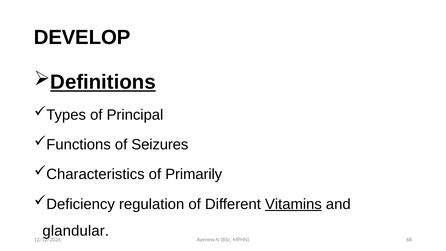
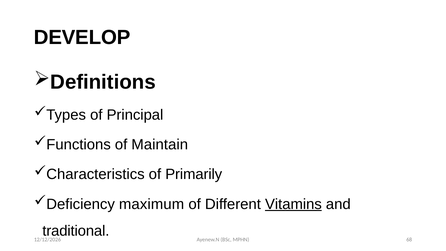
Definitions underline: present -> none
Seizures: Seizures -> Maintain
regulation: regulation -> maximum
glandular: glandular -> traditional
